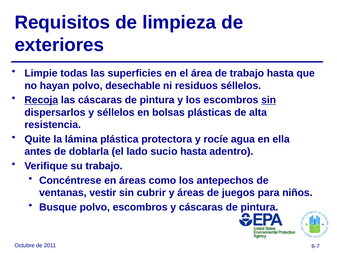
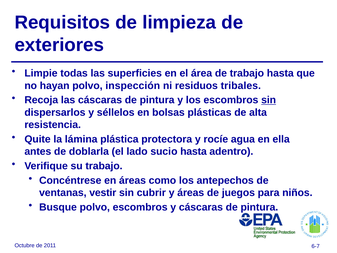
desechable: desechable -> inspección
residuos séllelos: séllelos -> tribales
Recoja underline: present -> none
